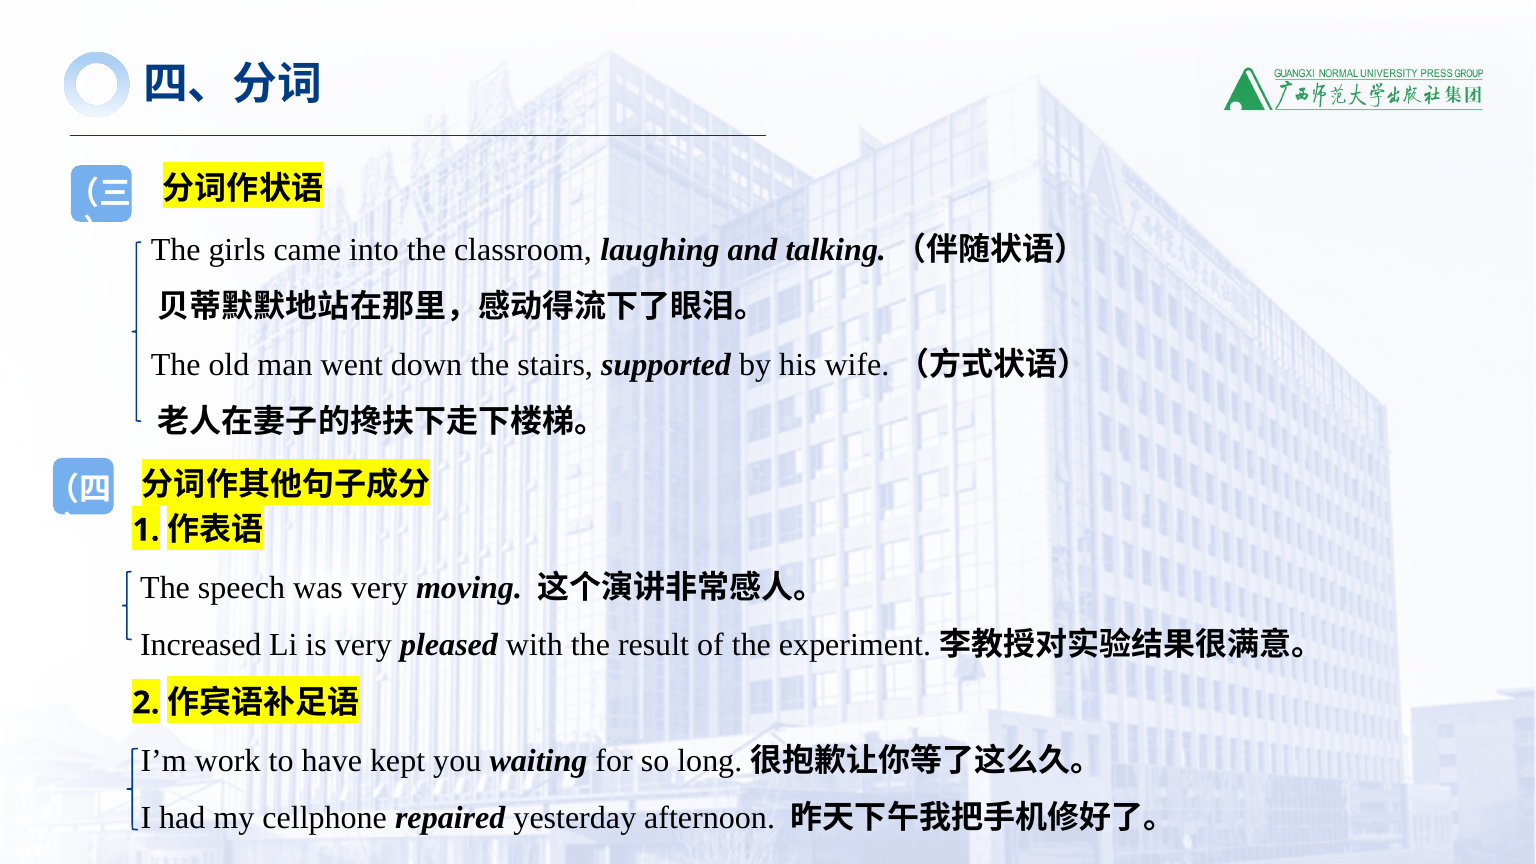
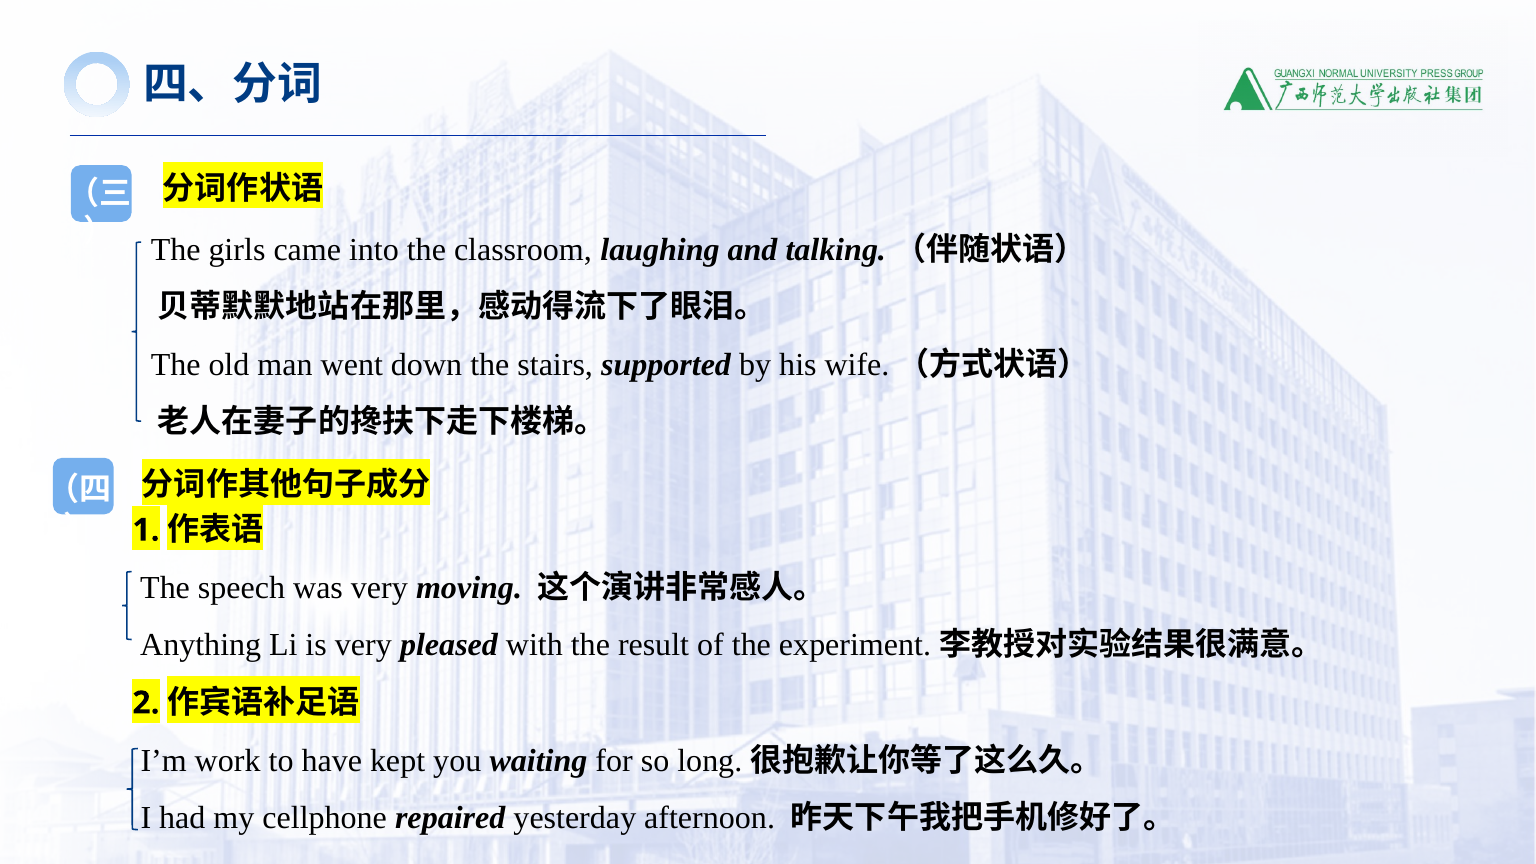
Increased: Increased -> Anything
